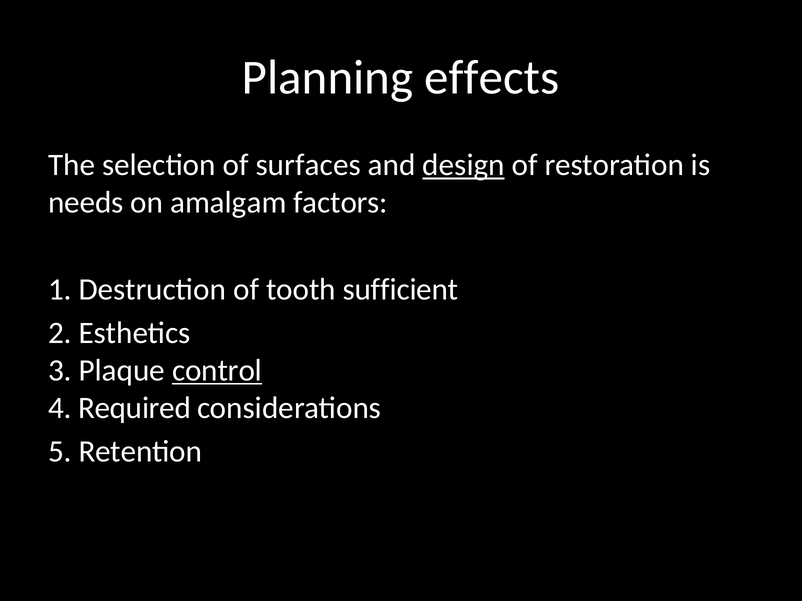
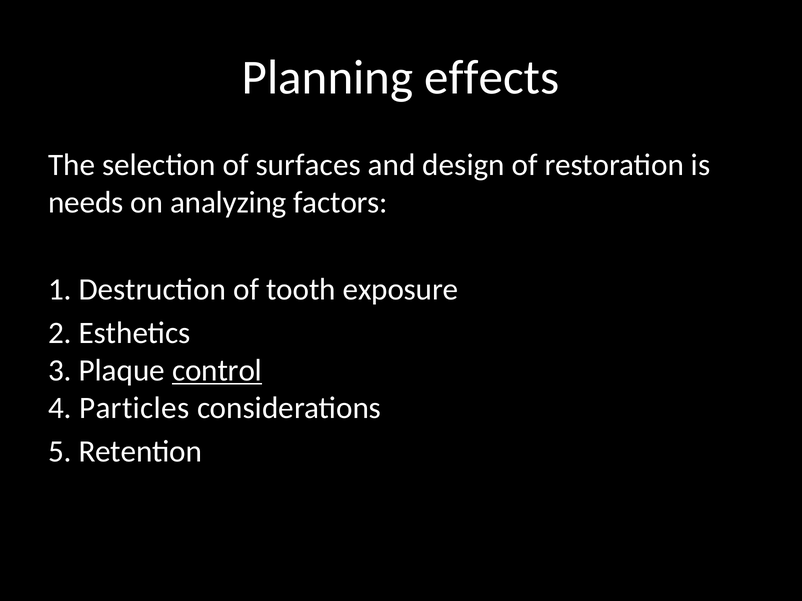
design underline: present -> none
amalgam: amalgam -> analyzing
sufficient: sufficient -> exposure
Required: Required -> Particles
